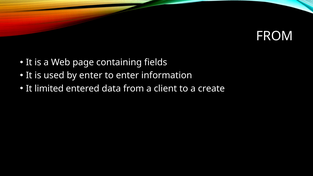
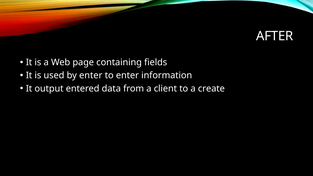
FROM at (275, 36): FROM -> AFTER
limited: limited -> output
